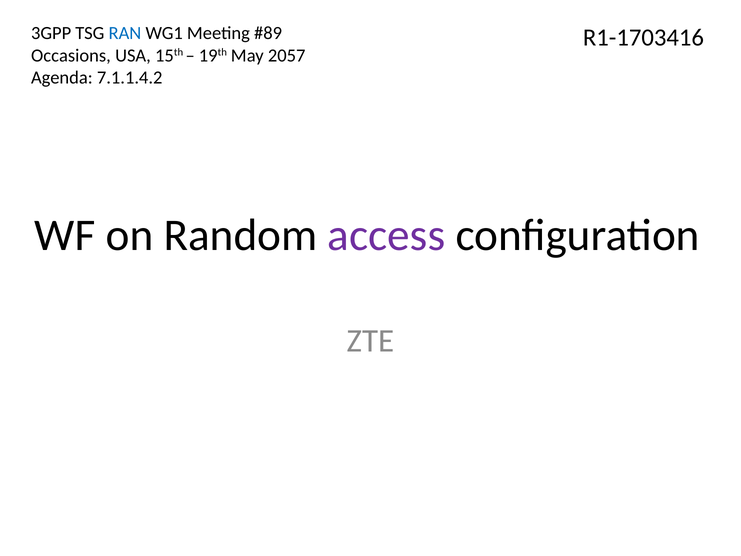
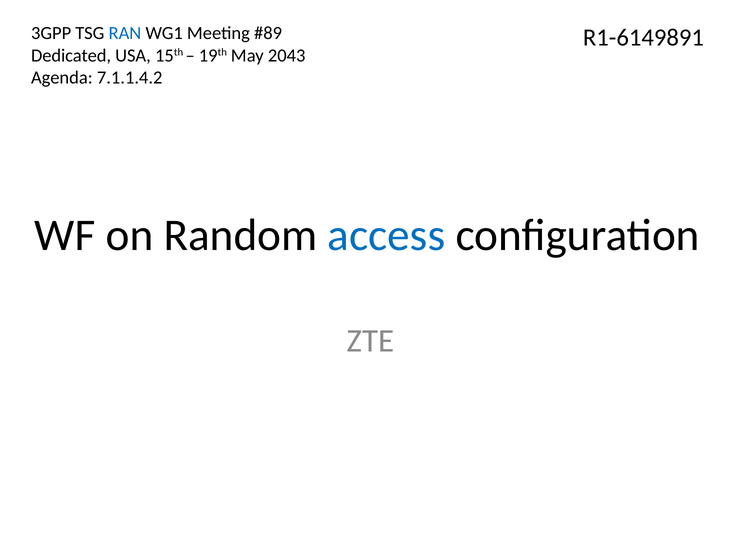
R1-1703416: R1-1703416 -> R1-6149891
Occasions: Occasions -> Dedicated
2057: 2057 -> 2043
access colour: purple -> blue
